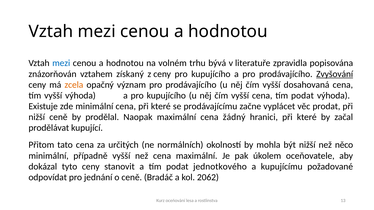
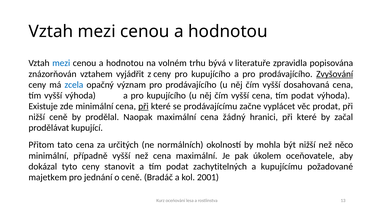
získaný: získaný -> vyjádřit
zcela colour: orange -> blue
při at (143, 106) underline: none -> present
jednotkového: jednotkového -> zachytitelných
odpovídat: odpovídat -> majetkem
2062: 2062 -> 2001
